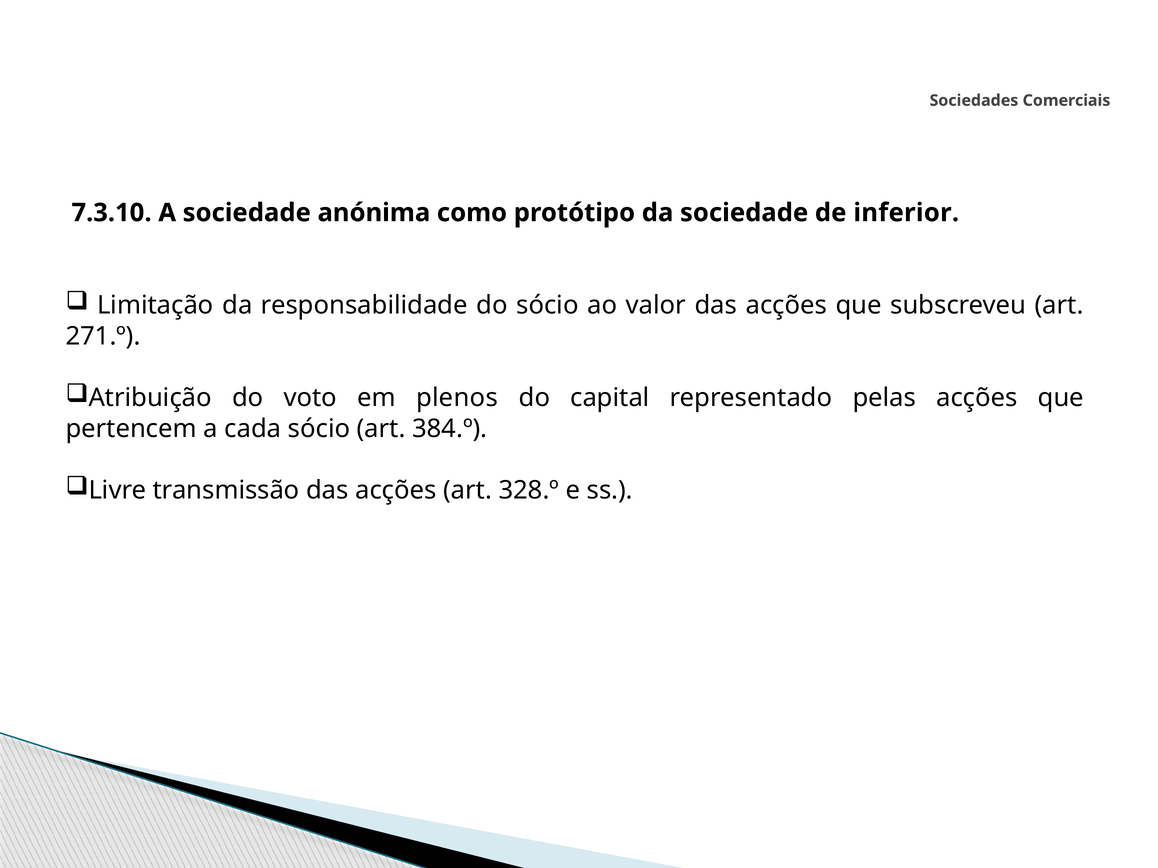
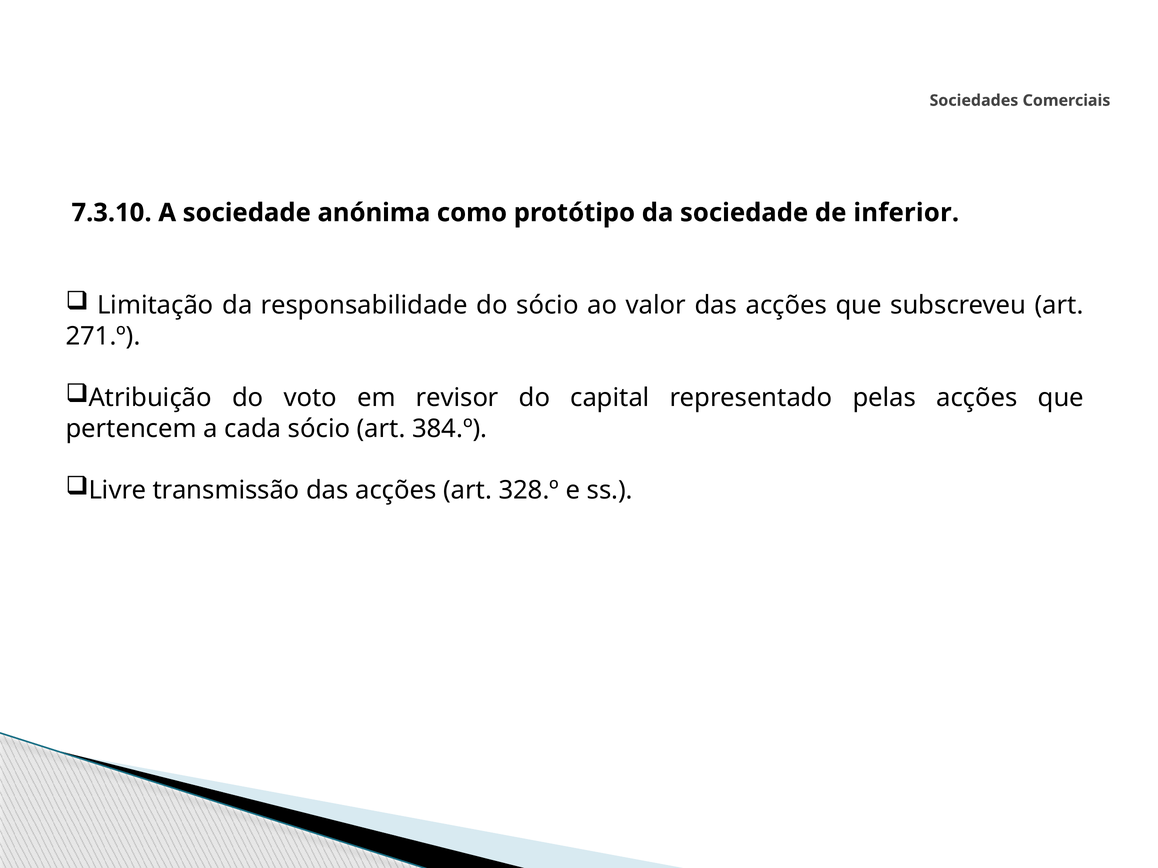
plenos: plenos -> revisor
